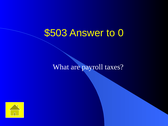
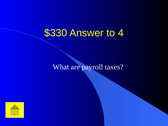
$503: $503 -> $330
0: 0 -> 4
